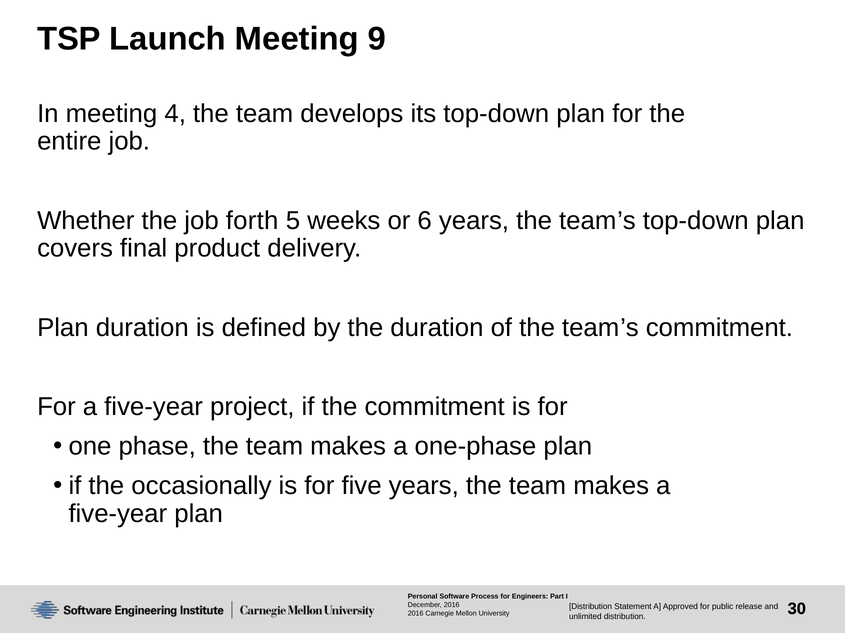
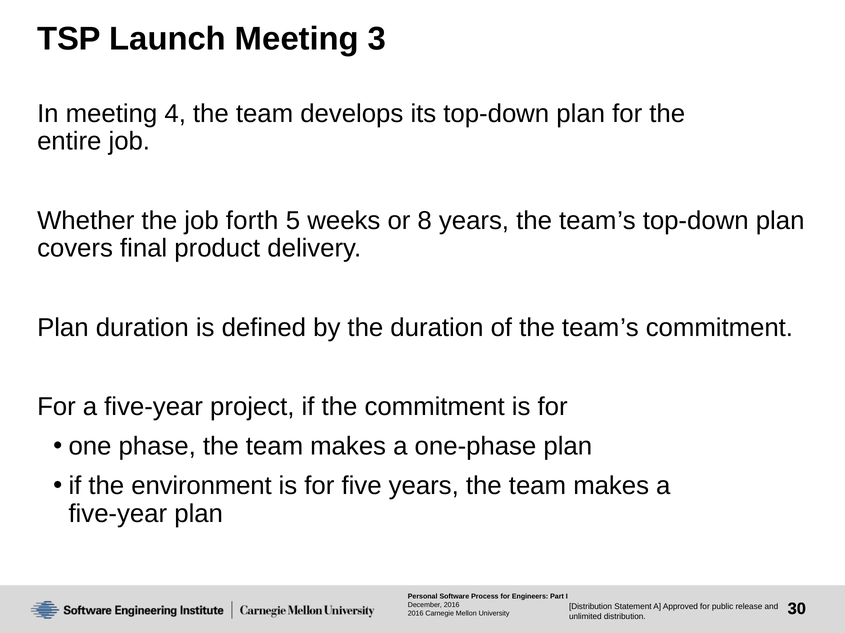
9: 9 -> 3
6: 6 -> 8
occasionally: occasionally -> environment
